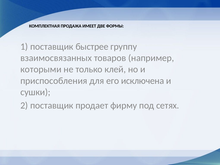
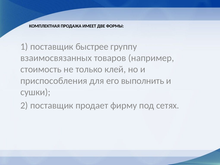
которыми: которыми -> стоимость
исключена: исключена -> выполнить
